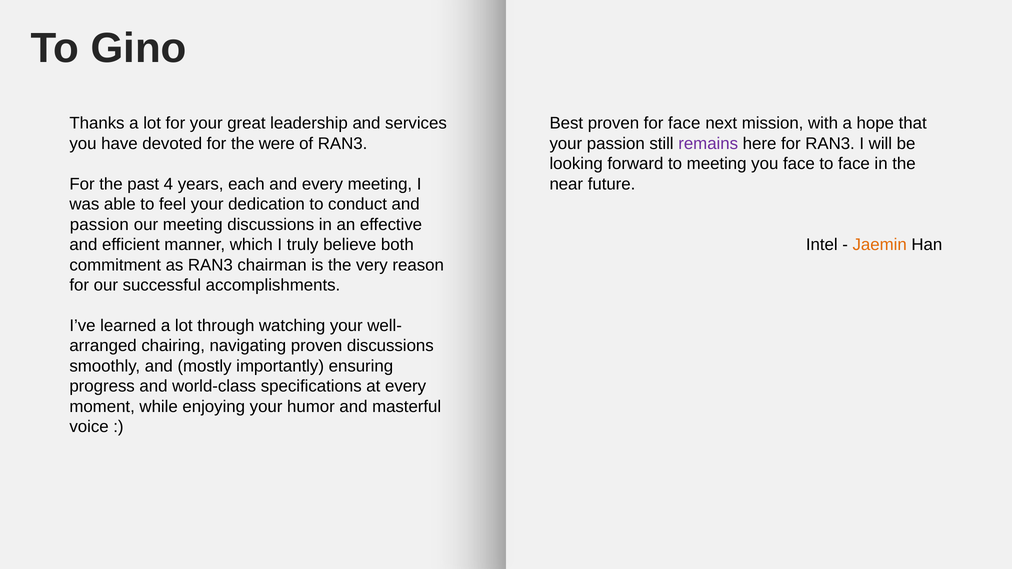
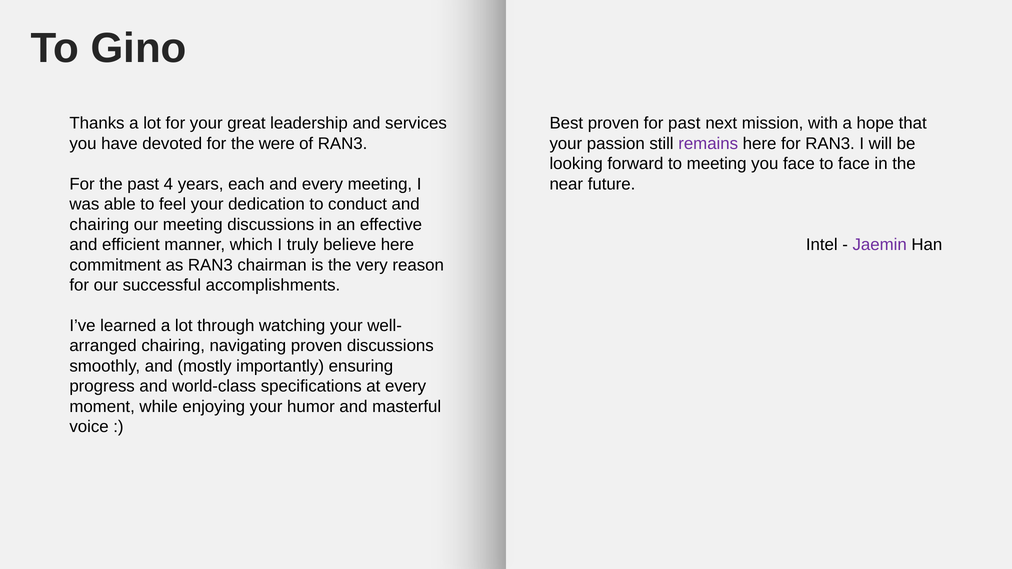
for face: face -> past
passion at (99, 225): passion -> chairing
Jaemin colour: orange -> purple
believe both: both -> here
